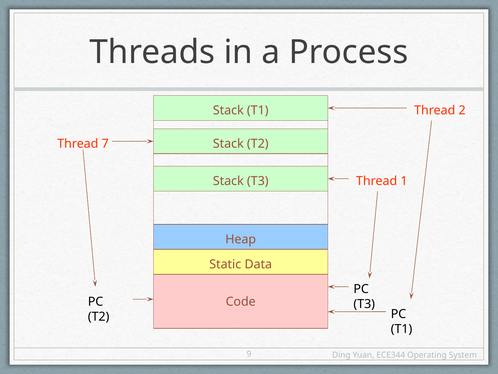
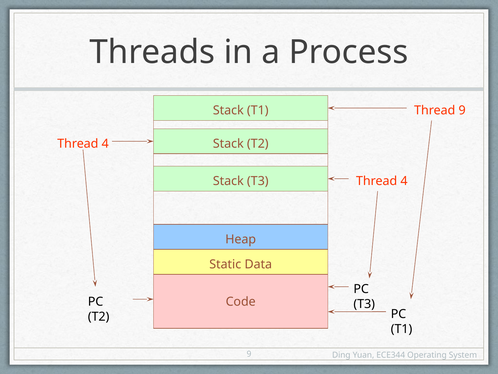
Thread 2: 2 -> 9
7 at (105, 144): 7 -> 4
1 at (404, 181): 1 -> 4
